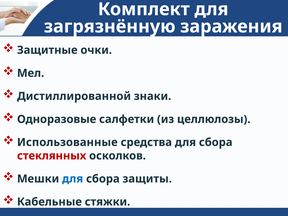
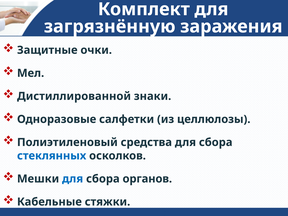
Использованные: Использованные -> Полиэтиленовый
стеклянных colour: red -> blue
защиты: защиты -> органов
